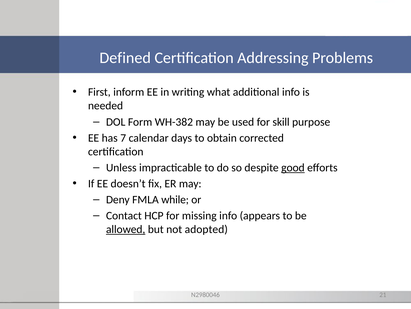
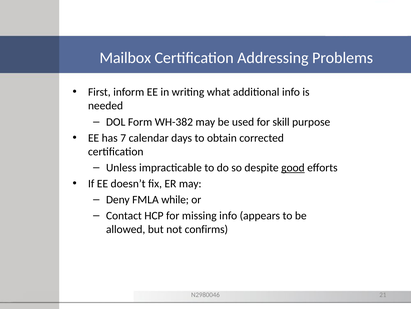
Defined: Defined -> Mailbox
allowed underline: present -> none
adopted: adopted -> confirms
